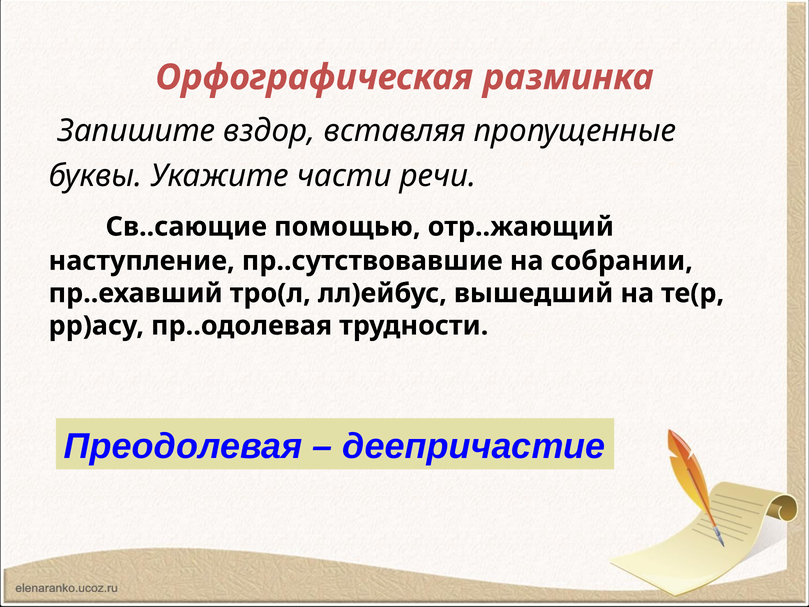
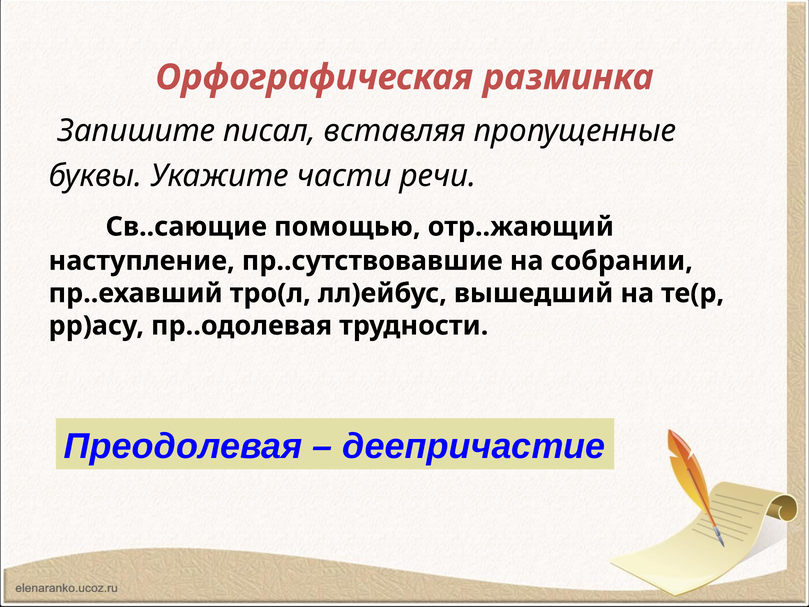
вздор: вздор -> писал
